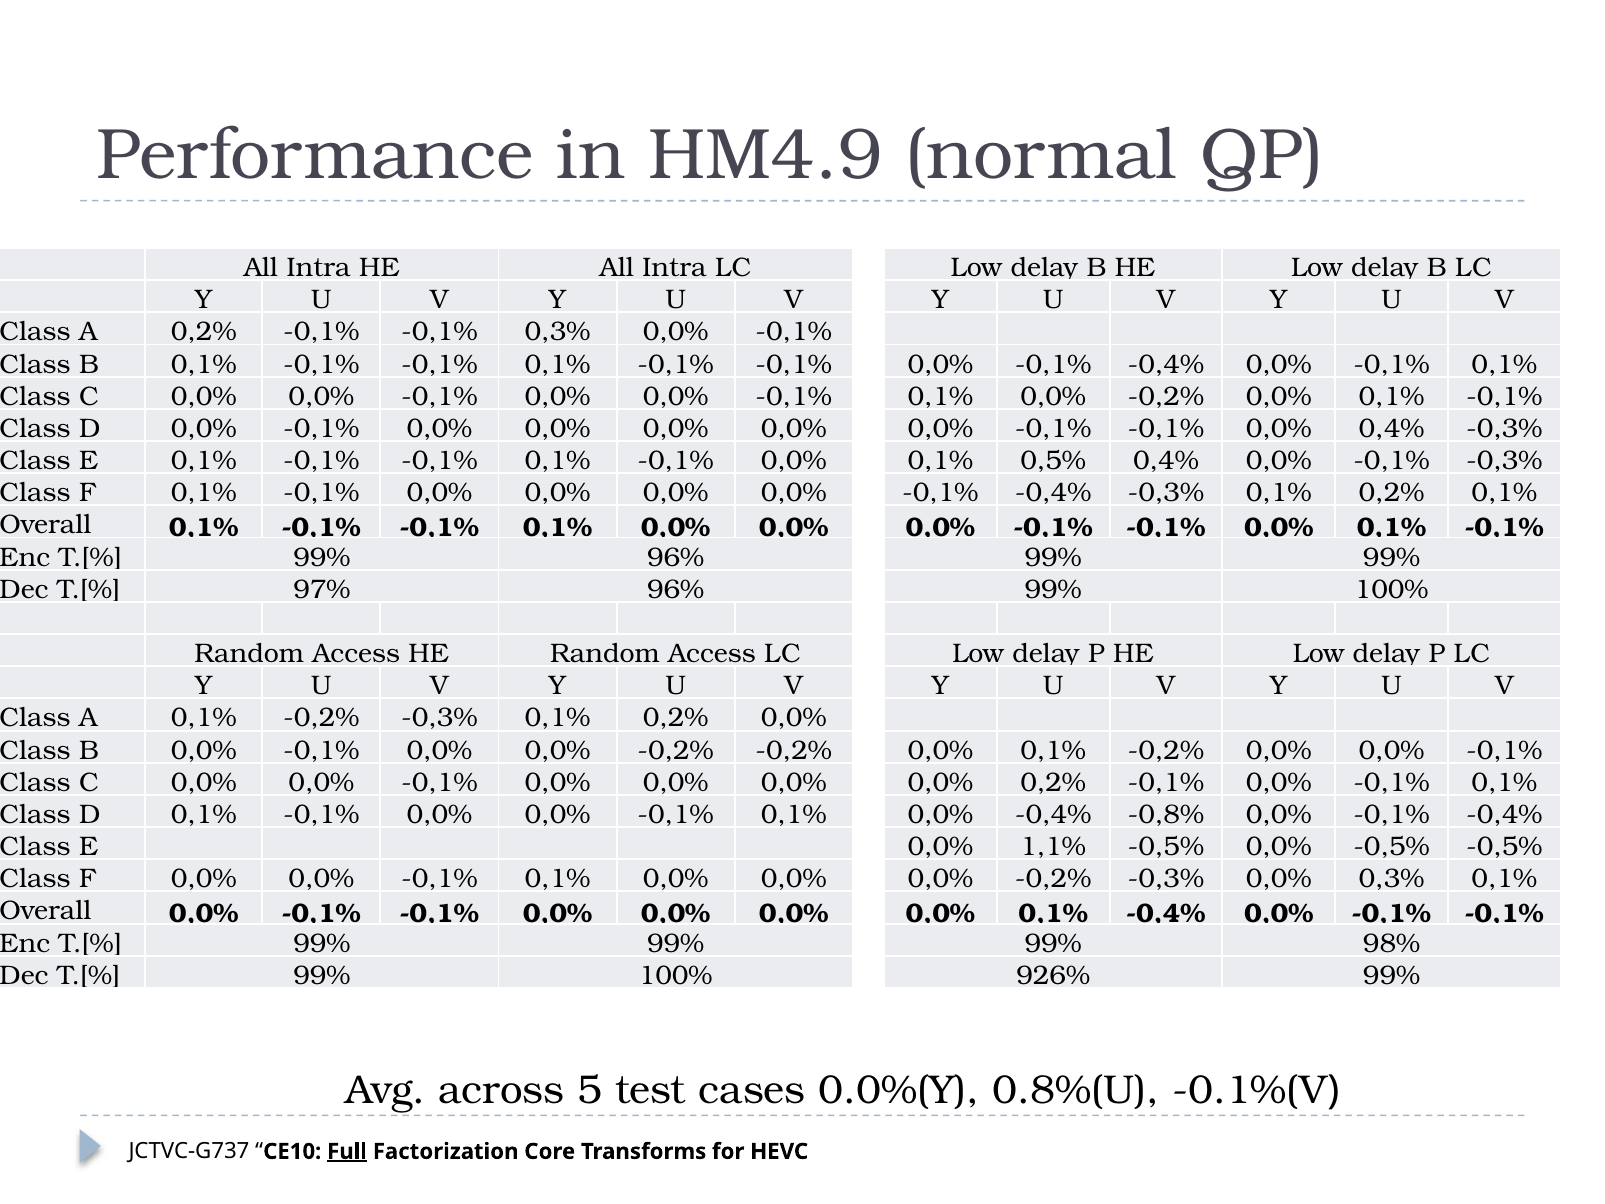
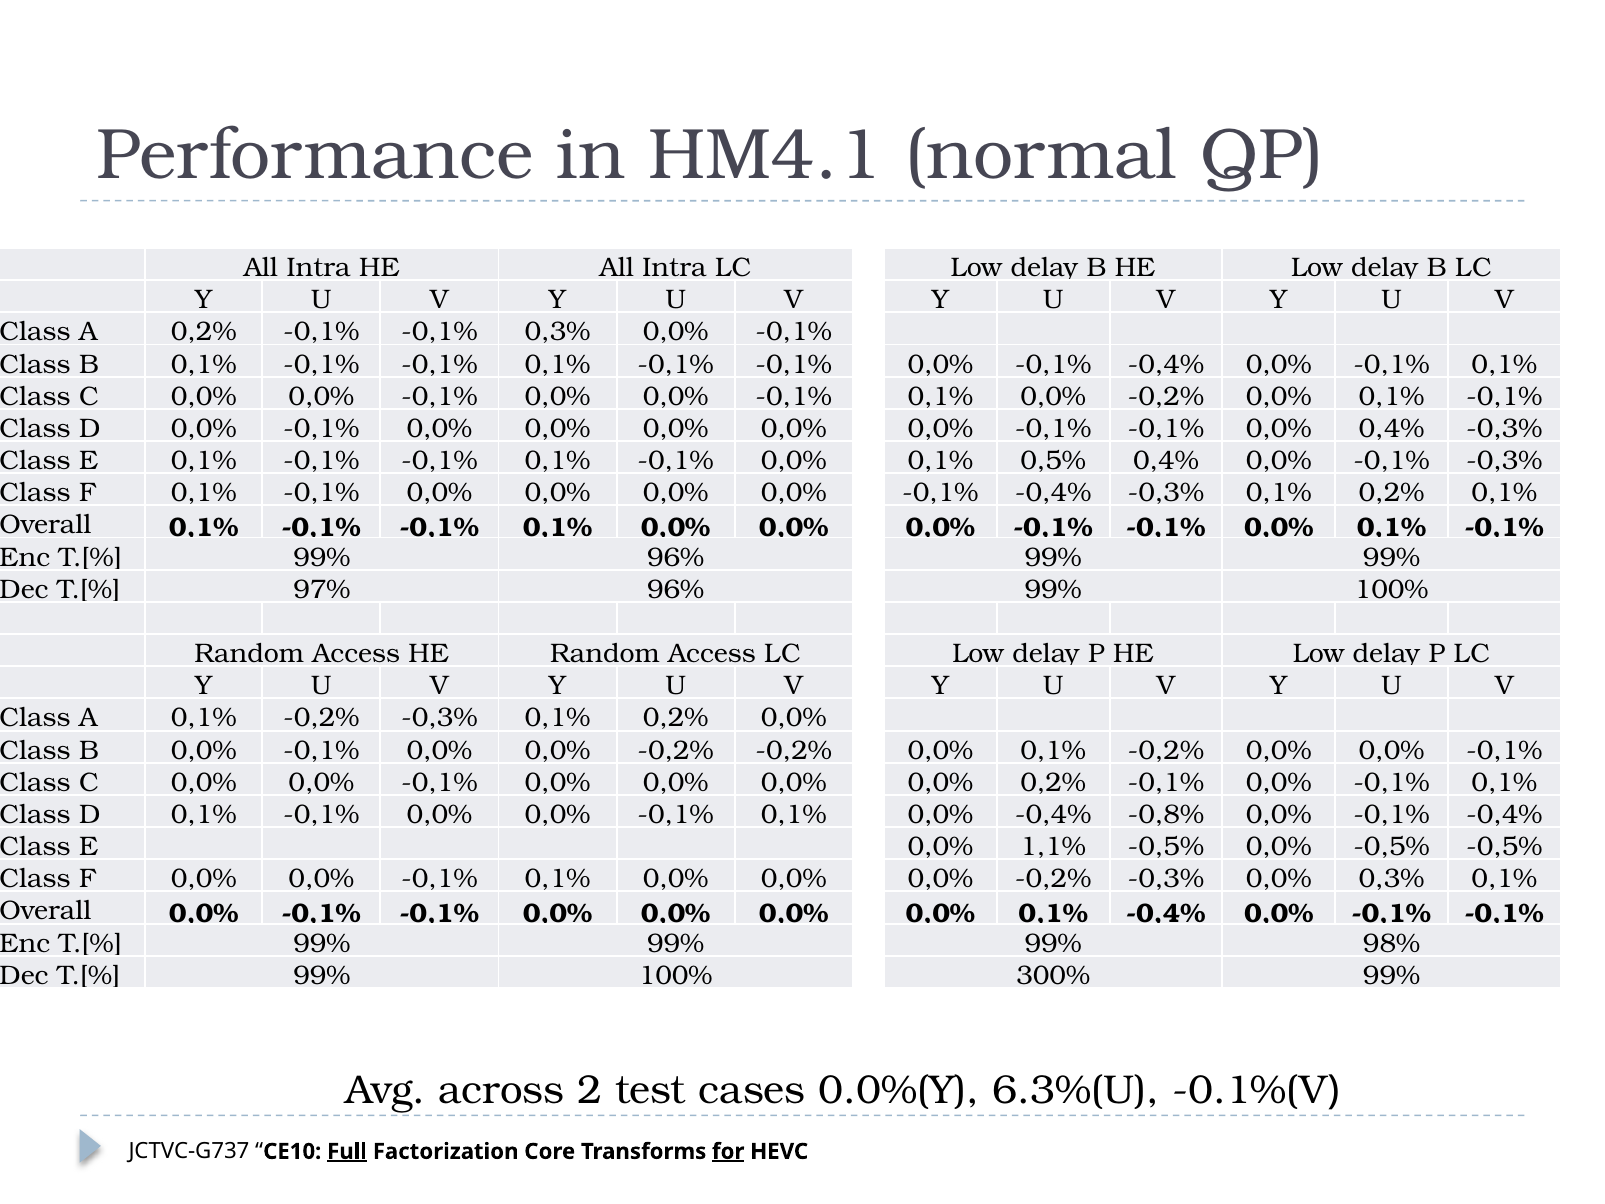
HM4.9: HM4.9 -> HM4.1
926%: 926% -> 300%
5: 5 -> 2
0.8%(U: 0.8%(U -> 6.3%(U
for underline: none -> present
